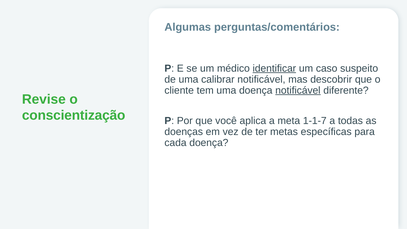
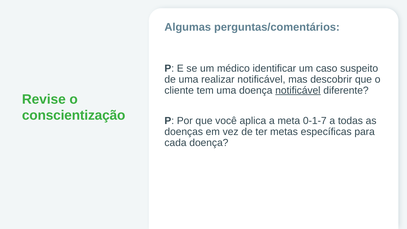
identificar underline: present -> none
calibrar: calibrar -> realizar
1-1-7: 1-1-7 -> 0-1-7
